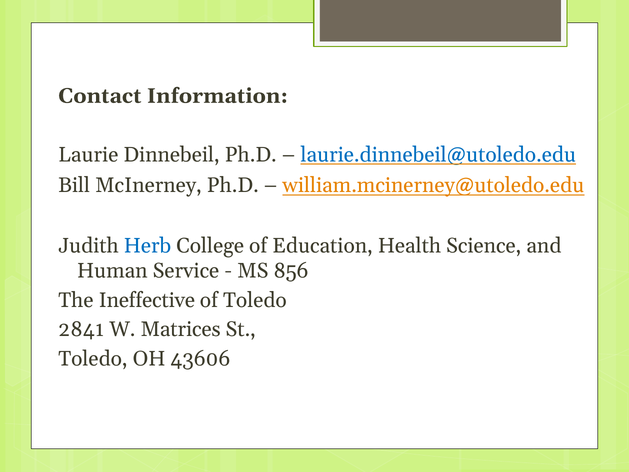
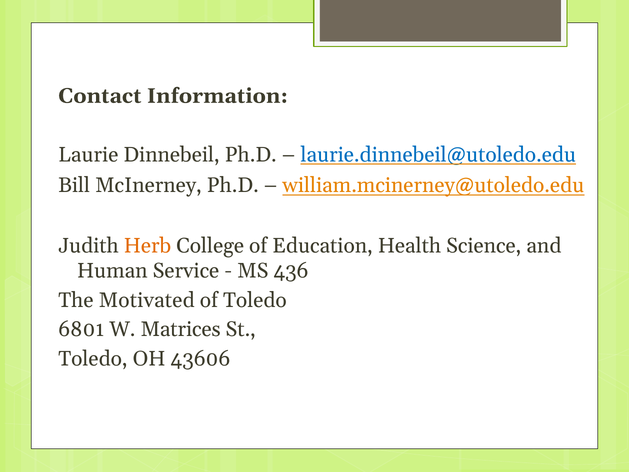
Herb colour: blue -> orange
856: 856 -> 436
Ineffective: Ineffective -> Motivated
2841: 2841 -> 6801
